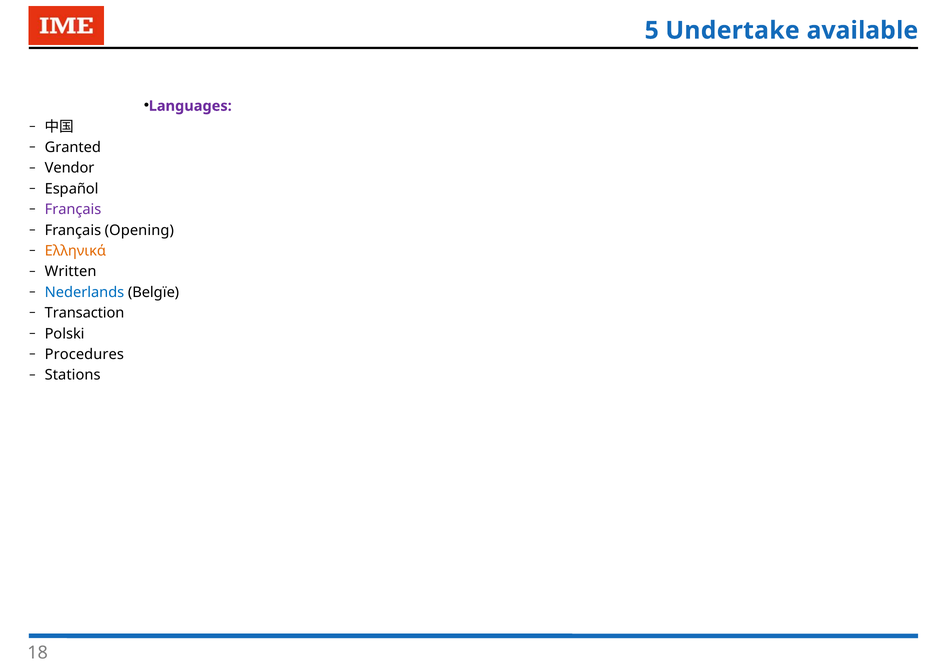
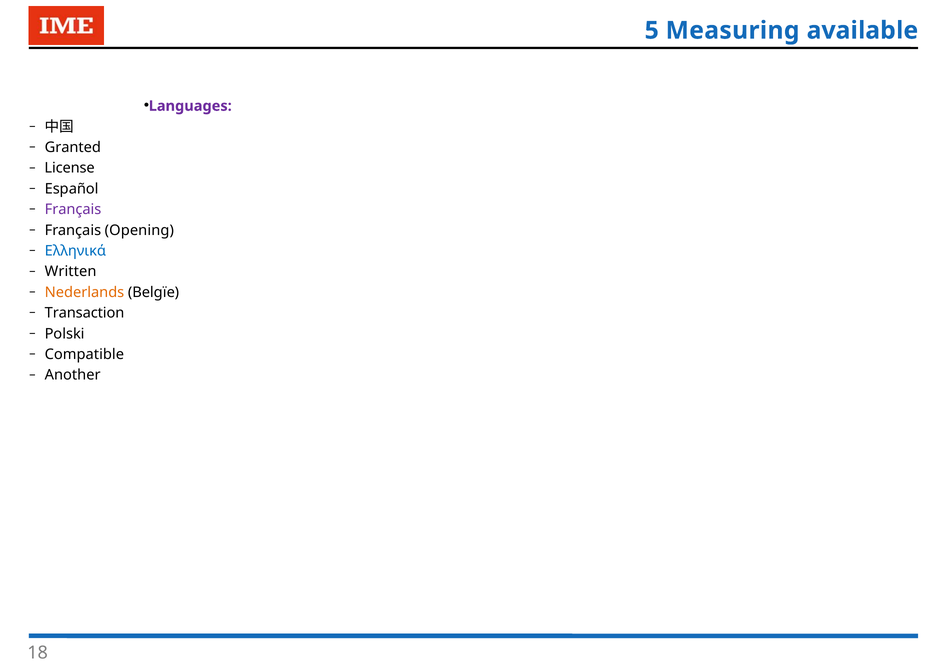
Undertake: Undertake -> Measuring
Vendor: Vendor -> License
Ελληνικά colour: orange -> blue
Nederlands colour: blue -> orange
Procedures: Procedures -> Compatible
Stations: Stations -> Another
